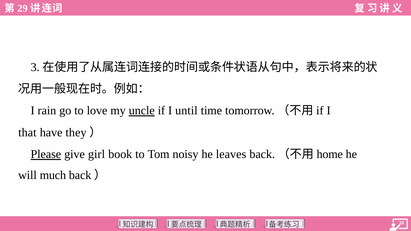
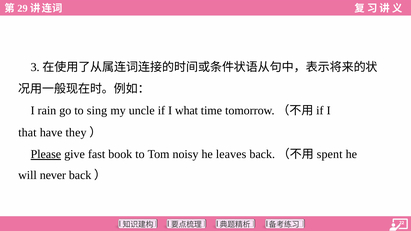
love: love -> sing
uncle underline: present -> none
until: until -> what
girl: girl -> fast
home: home -> spent
much: much -> never
